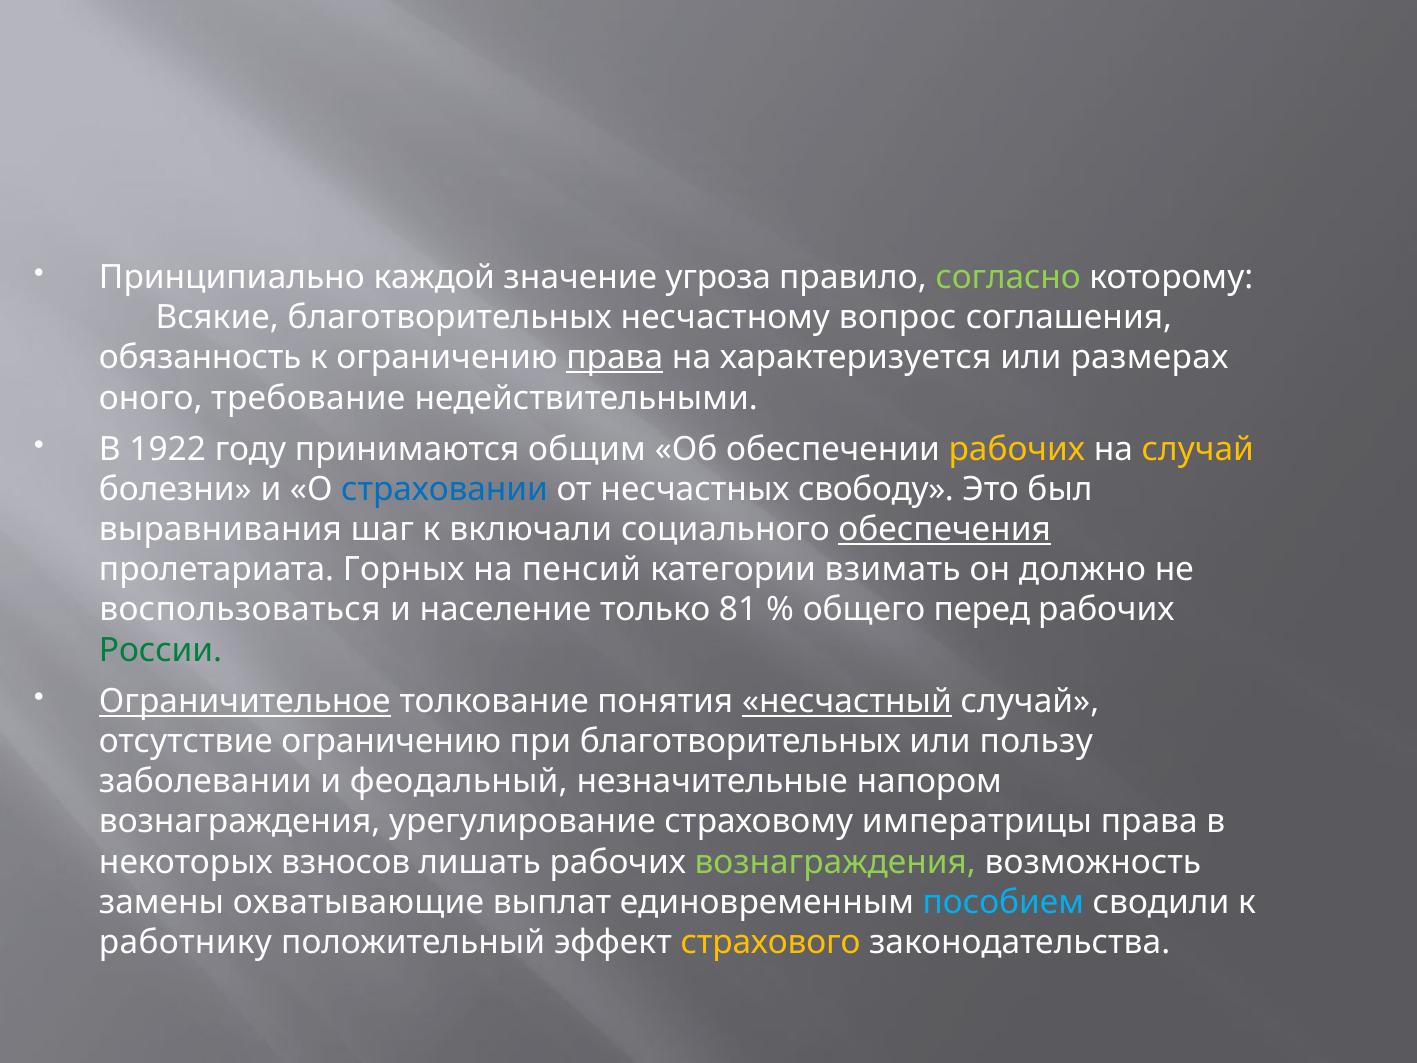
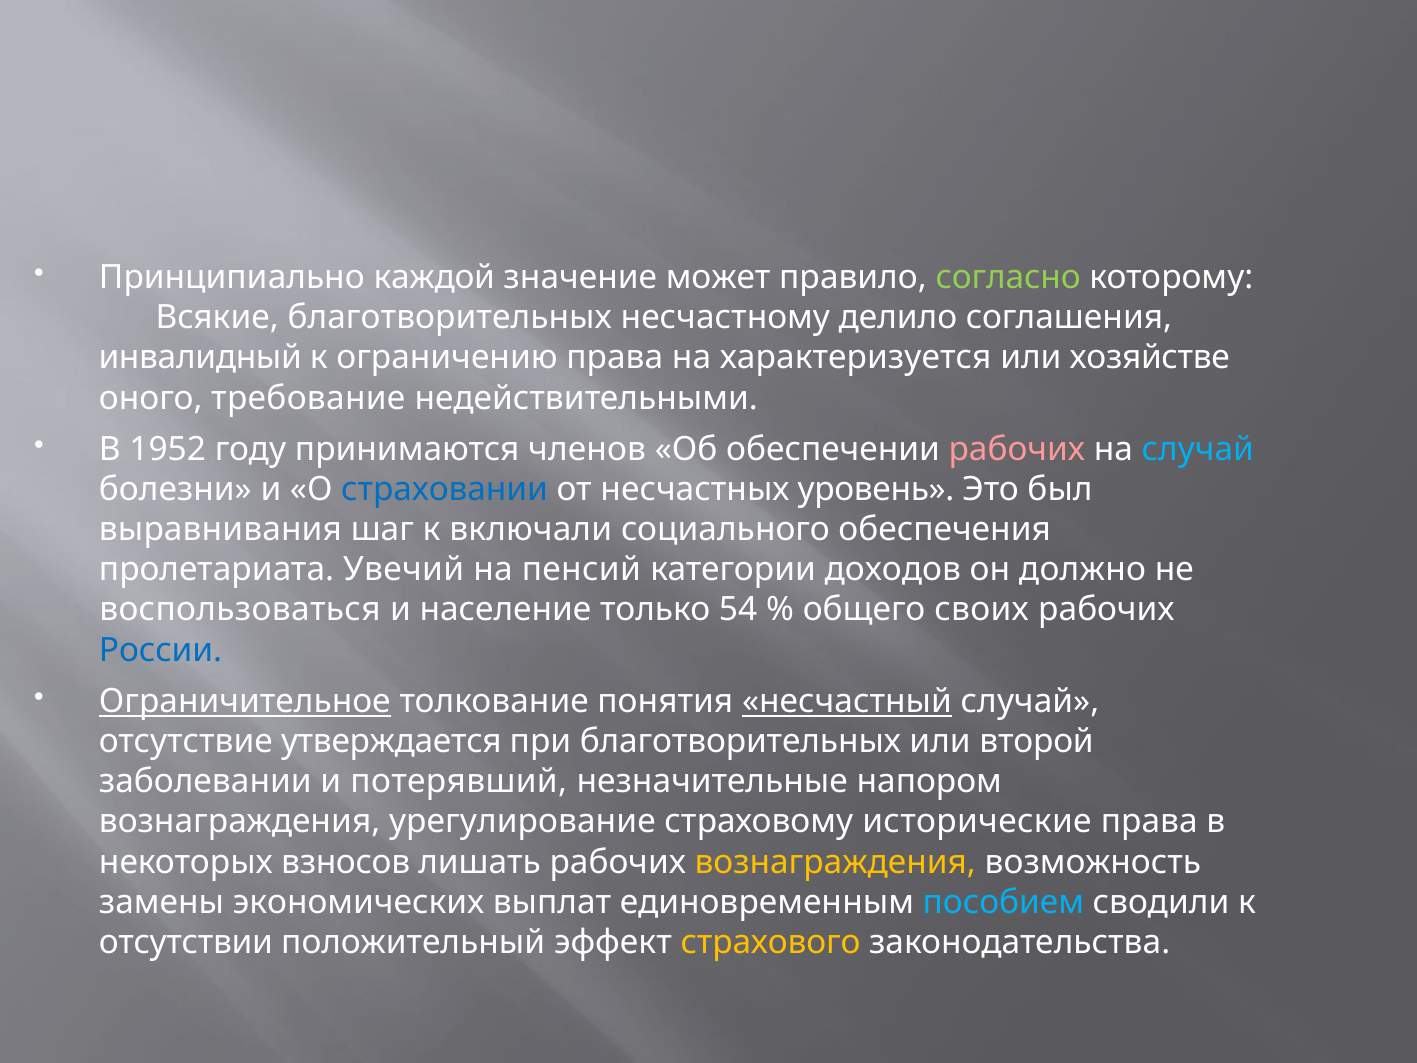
угроза: угроза -> может
вопрос: вопрос -> делило
обязанность: обязанность -> инвалидный
права at (615, 358) underline: present -> none
размерах: размерах -> хозяйстве
1922: 1922 -> 1952
общим: общим -> членов
рабочих at (1017, 449) colour: yellow -> pink
случай at (1198, 449) colour: yellow -> light blue
свободу: свободу -> уровень
обеспечения underline: present -> none
Горных: Горных -> Увечий
взимать: взимать -> доходов
81: 81 -> 54
перед: перед -> своих
России colour: green -> blue
отсутствие ограничению: ограничению -> утверждается
пользу: пользу -> второй
феодальный: феодальный -> потерявший
императрицы: императрицы -> исторические
вознаграждения at (835, 862) colour: light green -> yellow
охватывающие: охватывающие -> экономических
работнику: работнику -> отсутствии
